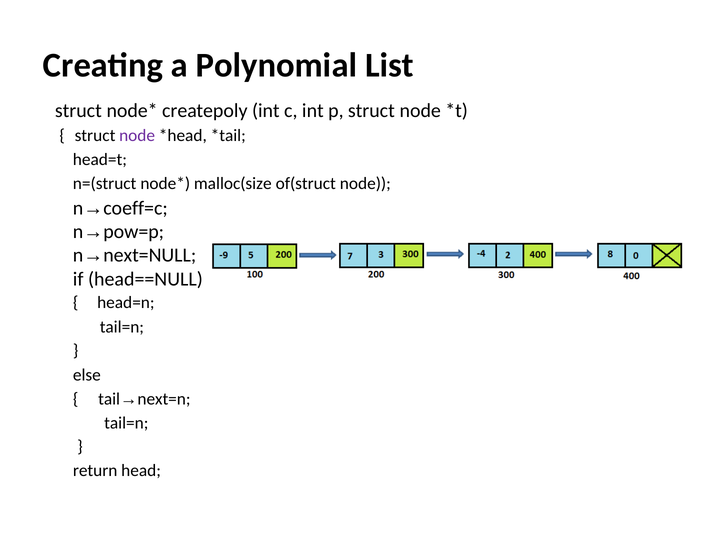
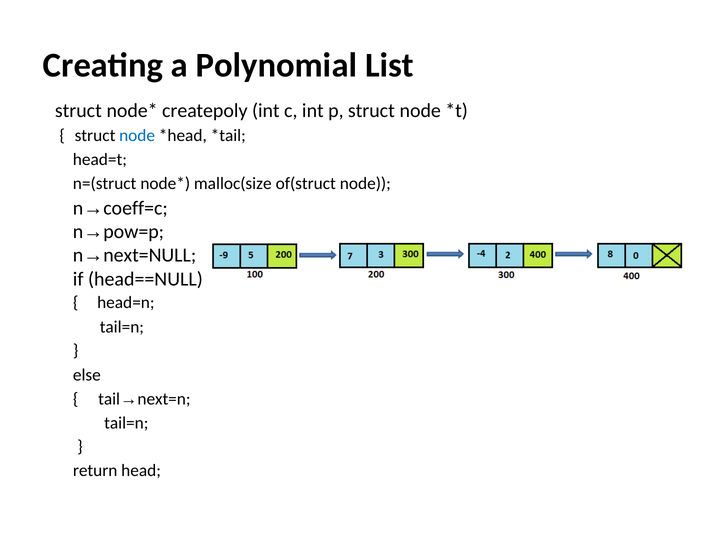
node at (137, 135) colour: purple -> blue
